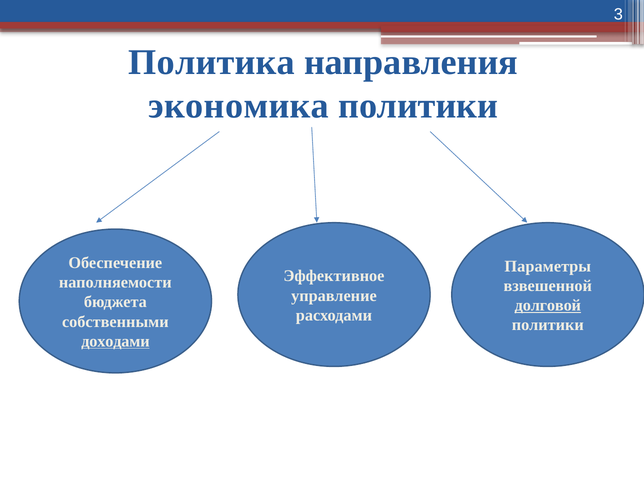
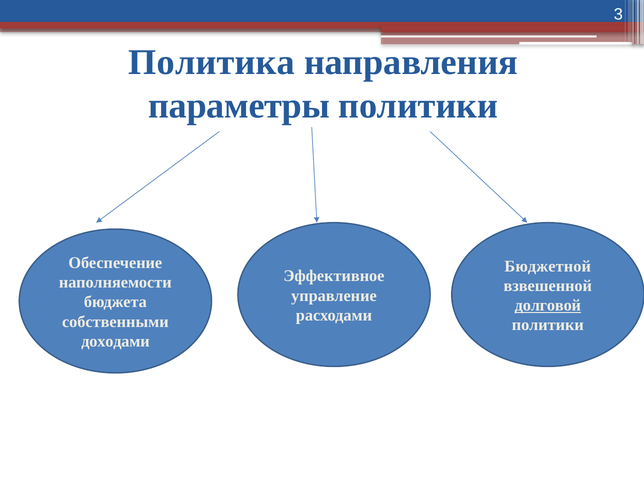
экономика: экономика -> параметры
Параметры: Параметры -> Бюджетной
доходами underline: present -> none
